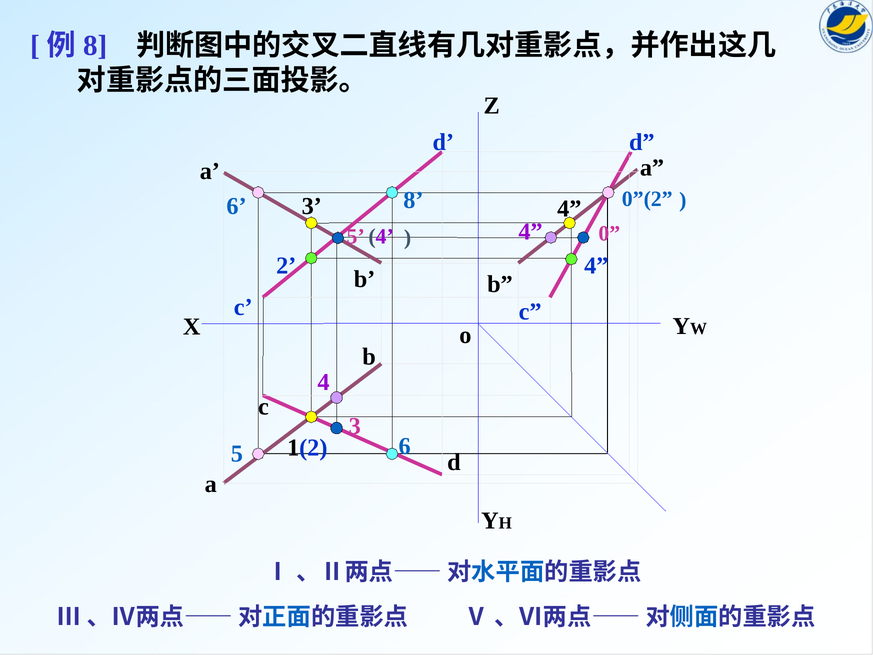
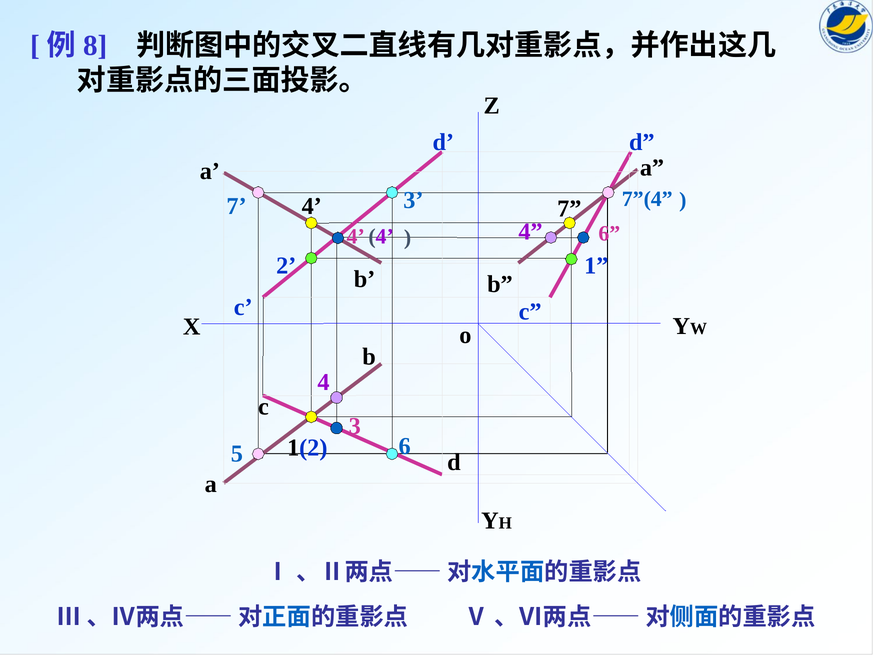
0 at (633, 199): 0 -> 7
2 at (658, 199): 2 -> 4
8 at (413, 200): 8 -> 3
6 at (237, 206): 6 -> 7
3 at (312, 206): 3 -> 4
4 at (569, 209): 4 -> 7
0 at (609, 233): 0 -> 6
5 at (356, 236): 5 -> 4
2 4: 4 -> 1
